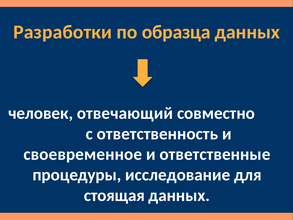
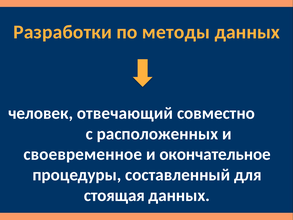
образца: образца -> методы
ответственность: ответственность -> расположенных
ответственные: ответственные -> окончательное
исследование: исследование -> составленный
